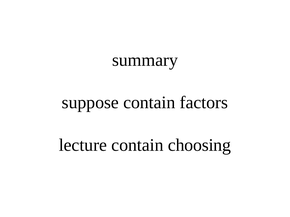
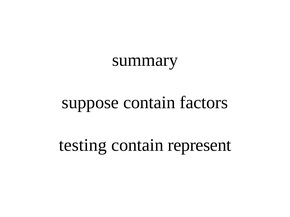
lecture: lecture -> testing
choosing: choosing -> represent
